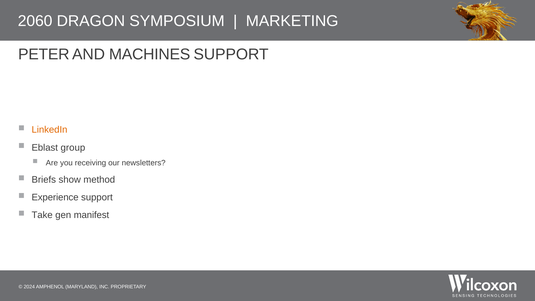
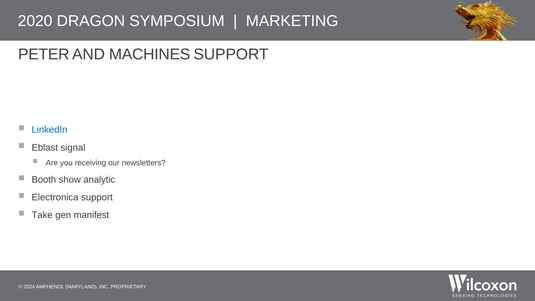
2060: 2060 -> 2020
LinkedIn colour: orange -> blue
group: group -> signal
Briefs: Briefs -> Booth
method: method -> analytic
Experience: Experience -> Electronica
